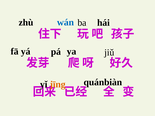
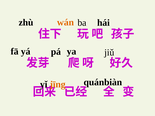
wán colour: blue -> orange
